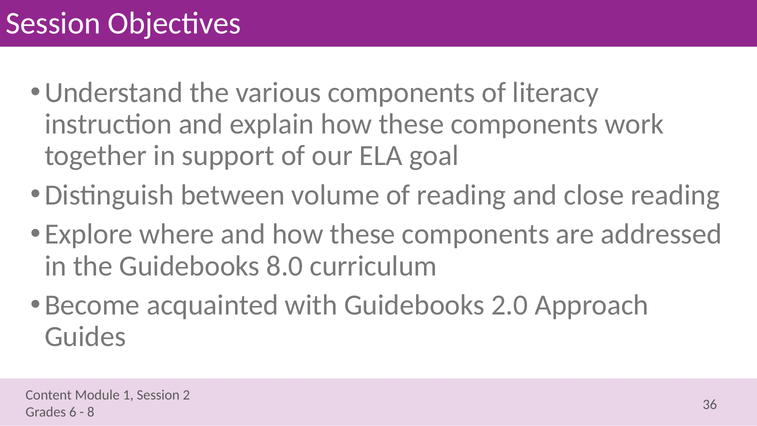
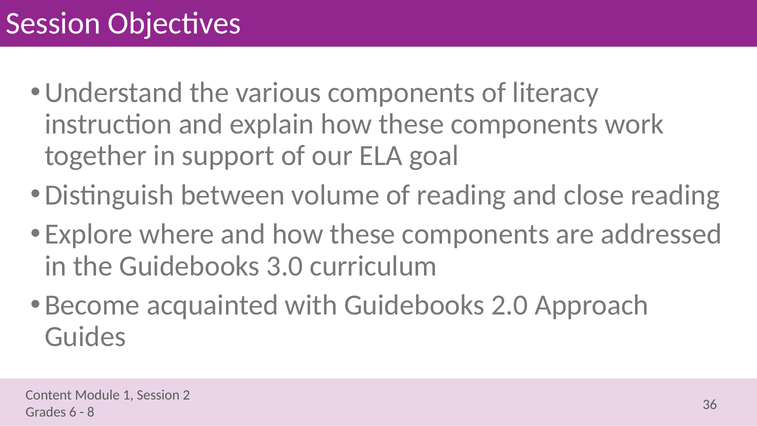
8.0: 8.0 -> 3.0
